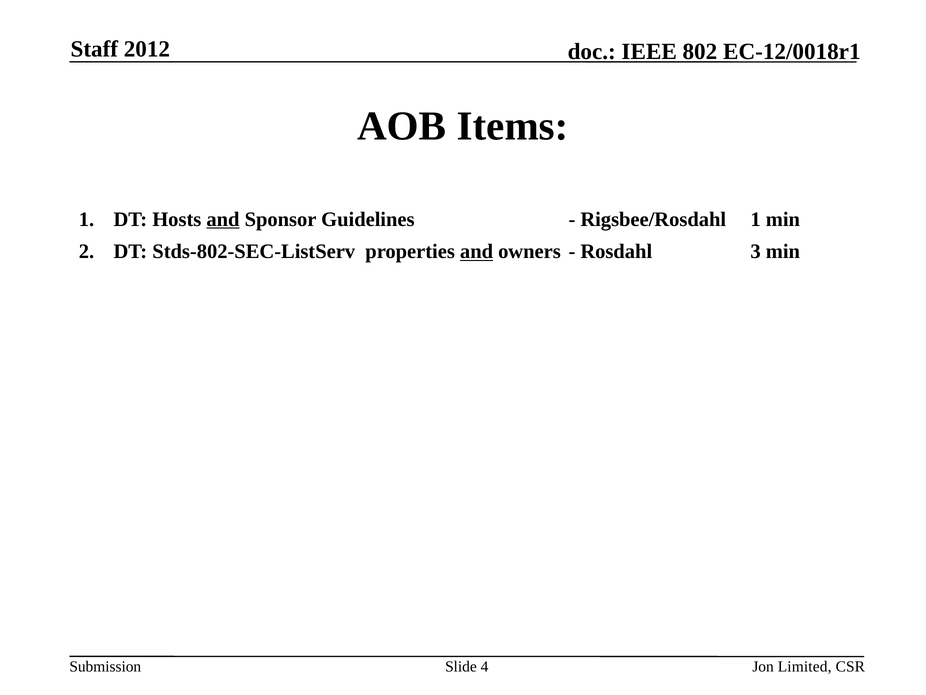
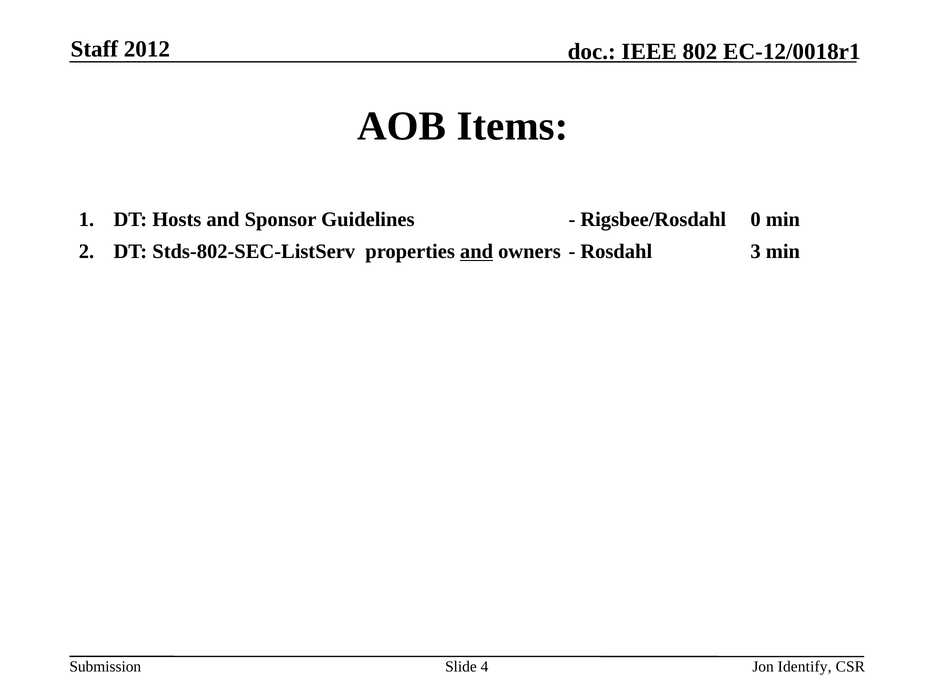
and at (223, 219) underline: present -> none
Rigsbee/Rosdahl 1: 1 -> 0
Limited: Limited -> Identify
